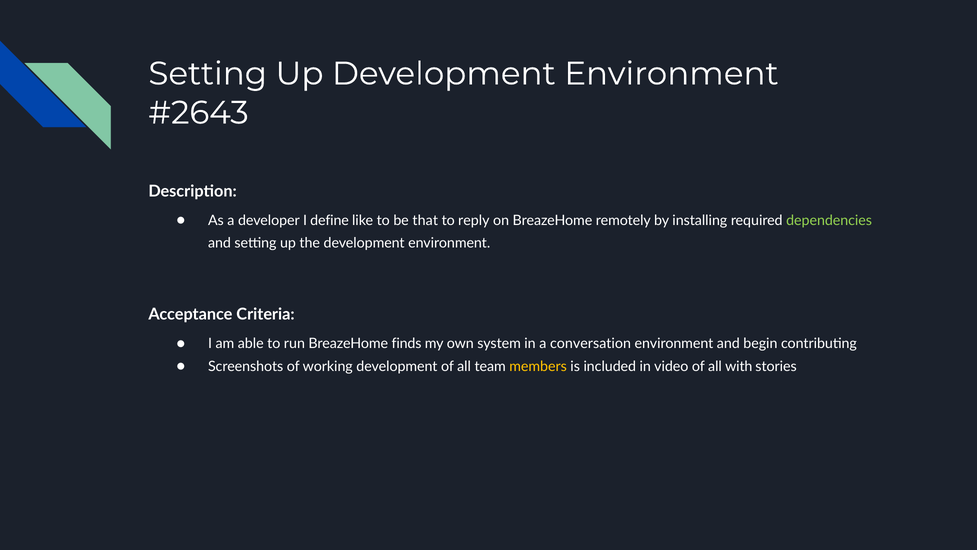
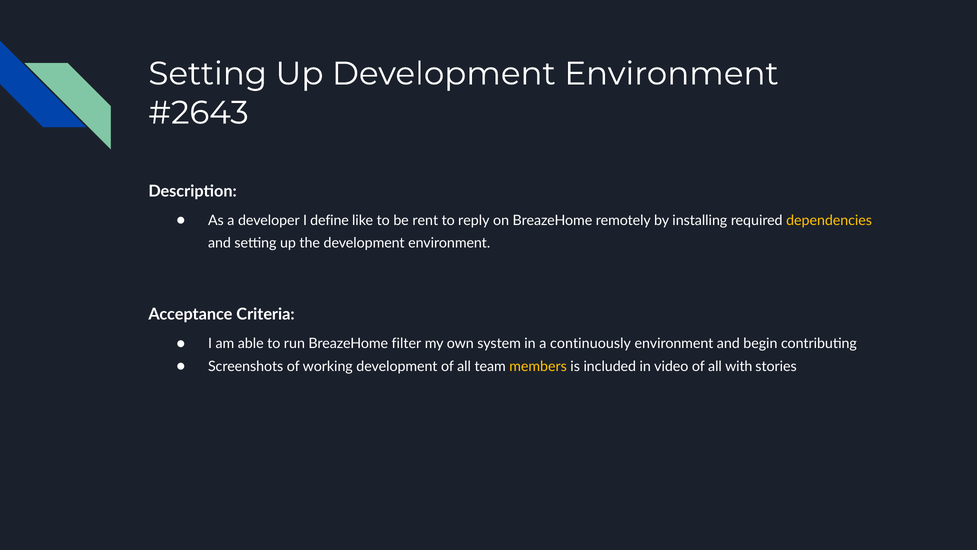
that: that -> rent
dependencies colour: light green -> yellow
finds: finds -> filter
conversation: conversation -> continuously
